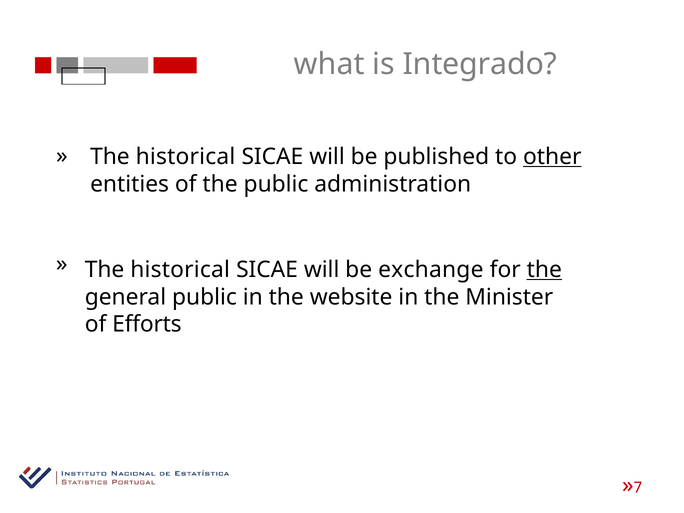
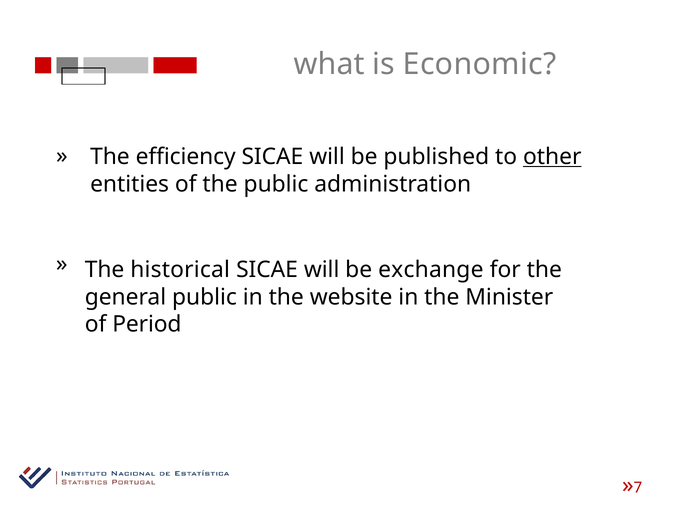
Integrado: Integrado -> Economic
historical at (185, 157): historical -> efficiency
the at (544, 270) underline: present -> none
Efforts: Efforts -> Period
